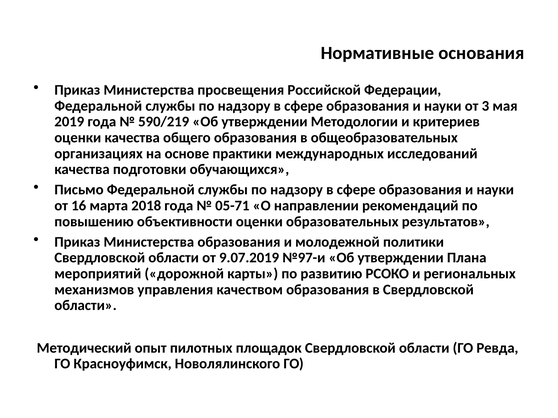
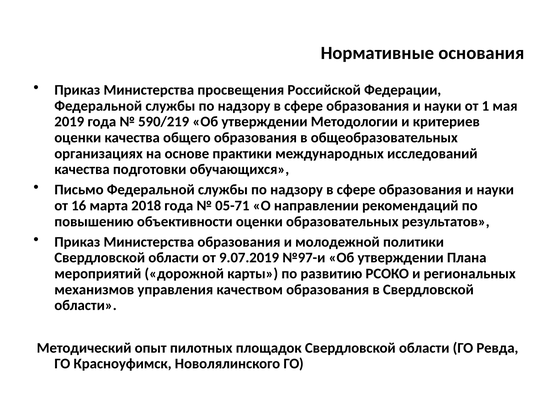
3: 3 -> 1
